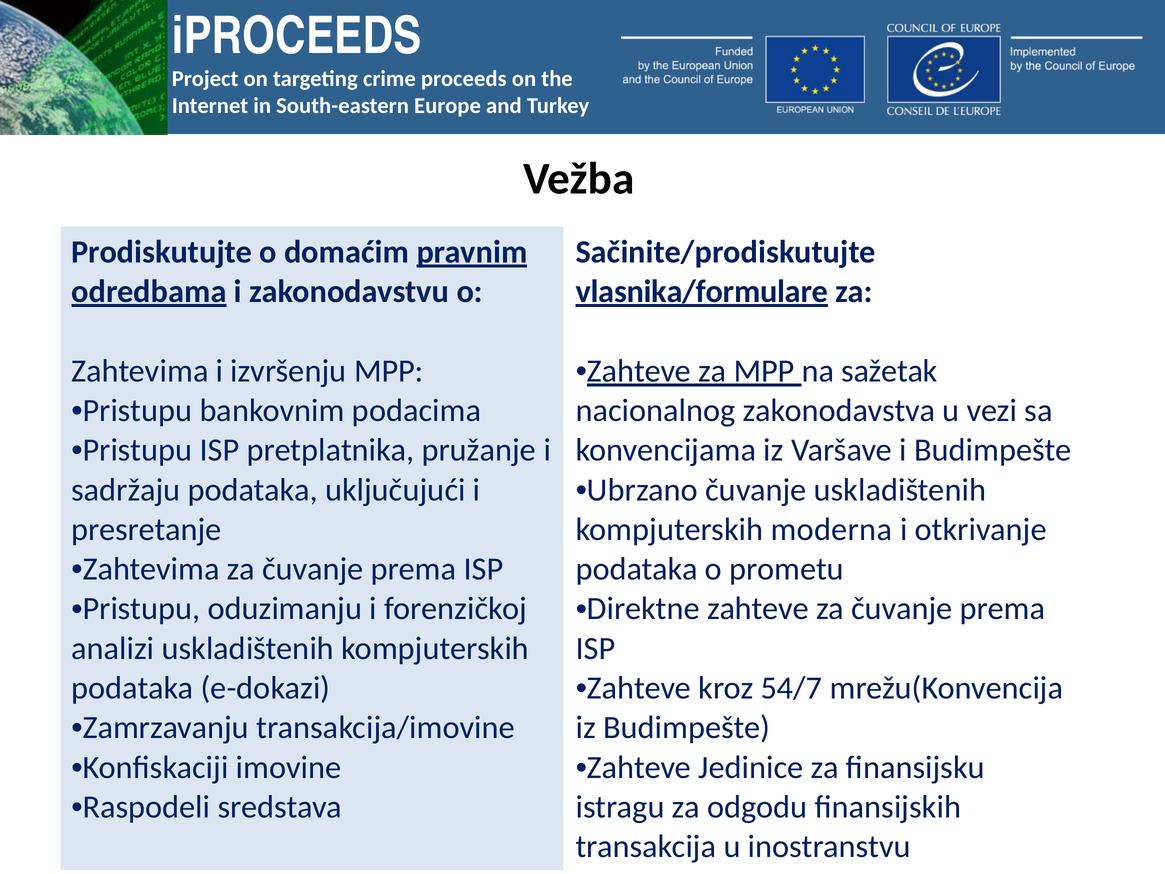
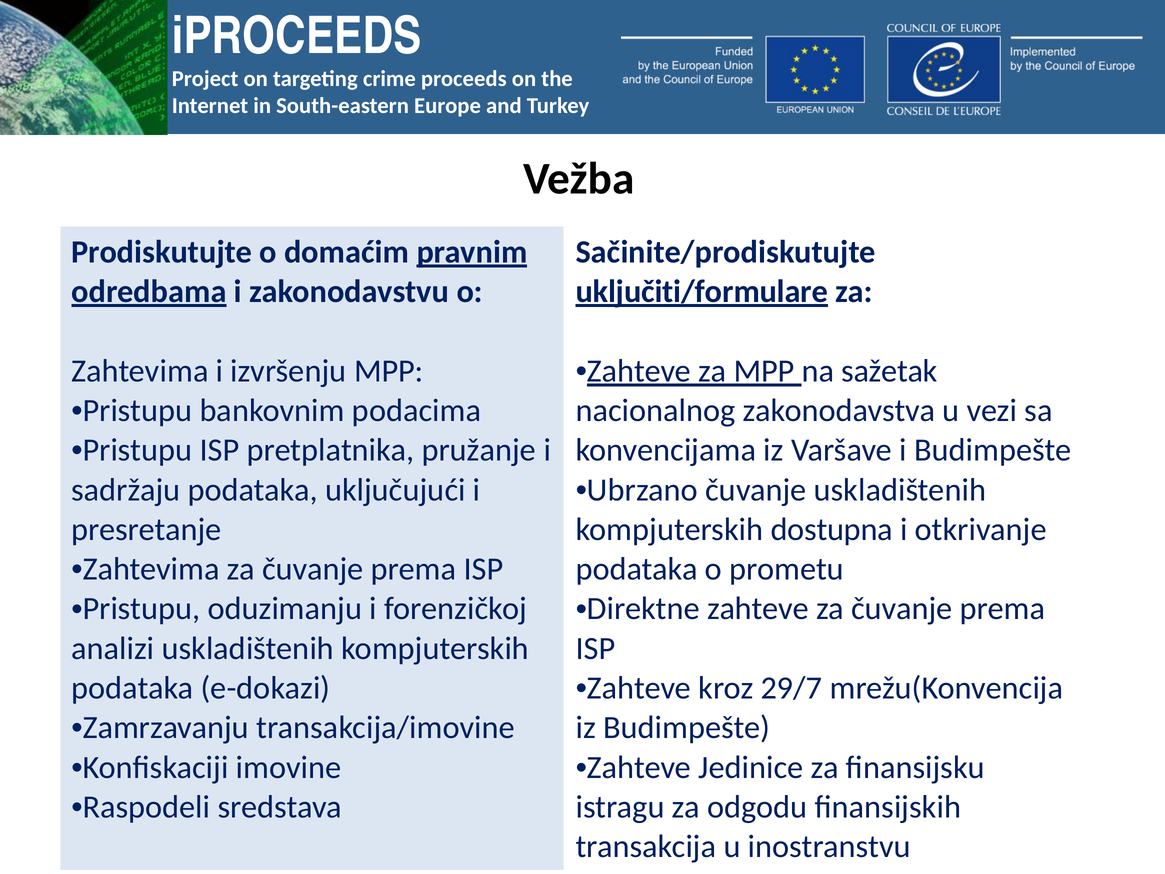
vlasnika/formulare: vlasnika/formulare -> uključiti/formulare
moderna: moderna -> dostupna
54/7: 54/7 -> 29/7
